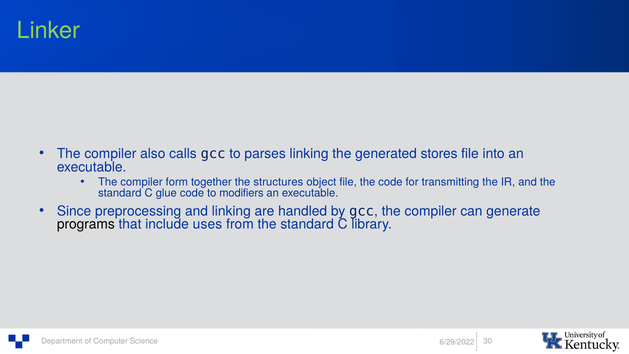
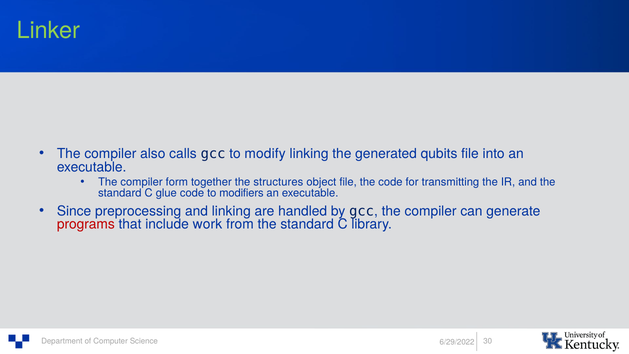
parses: parses -> modify
stores: stores -> qubits
programs colour: black -> red
uses: uses -> work
